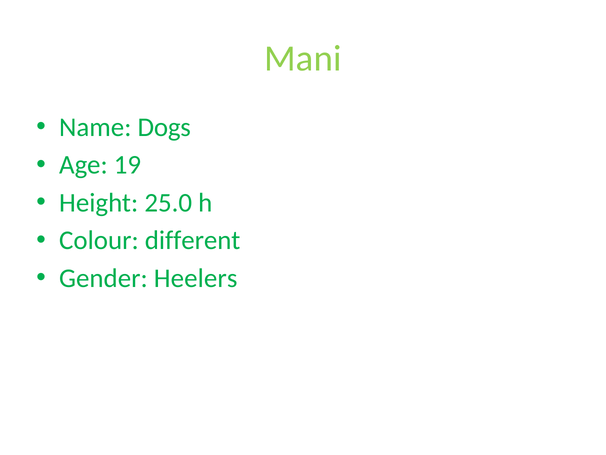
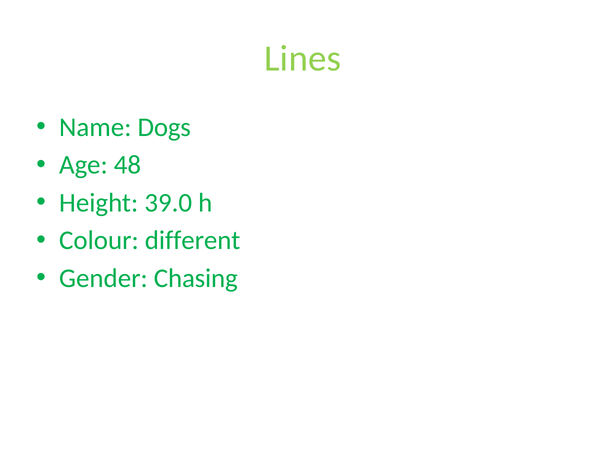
Mani: Mani -> Lines
19: 19 -> 48
25.0: 25.0 -> 39.0
Heelers: Heelers -> Chasing
